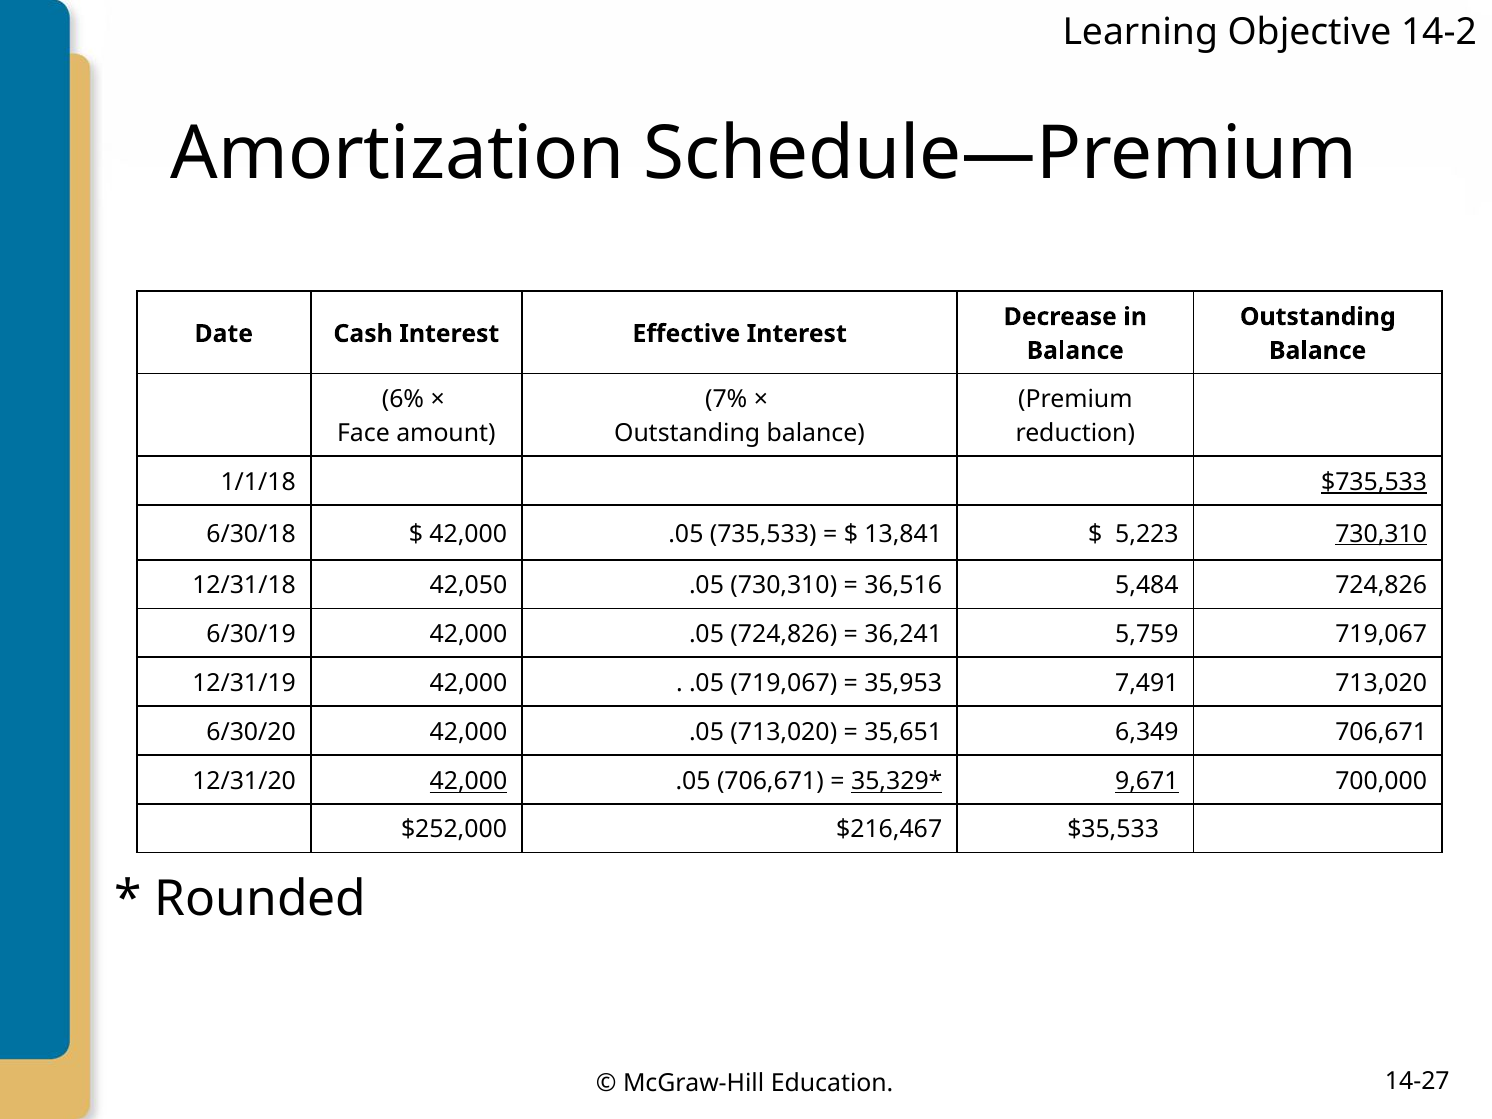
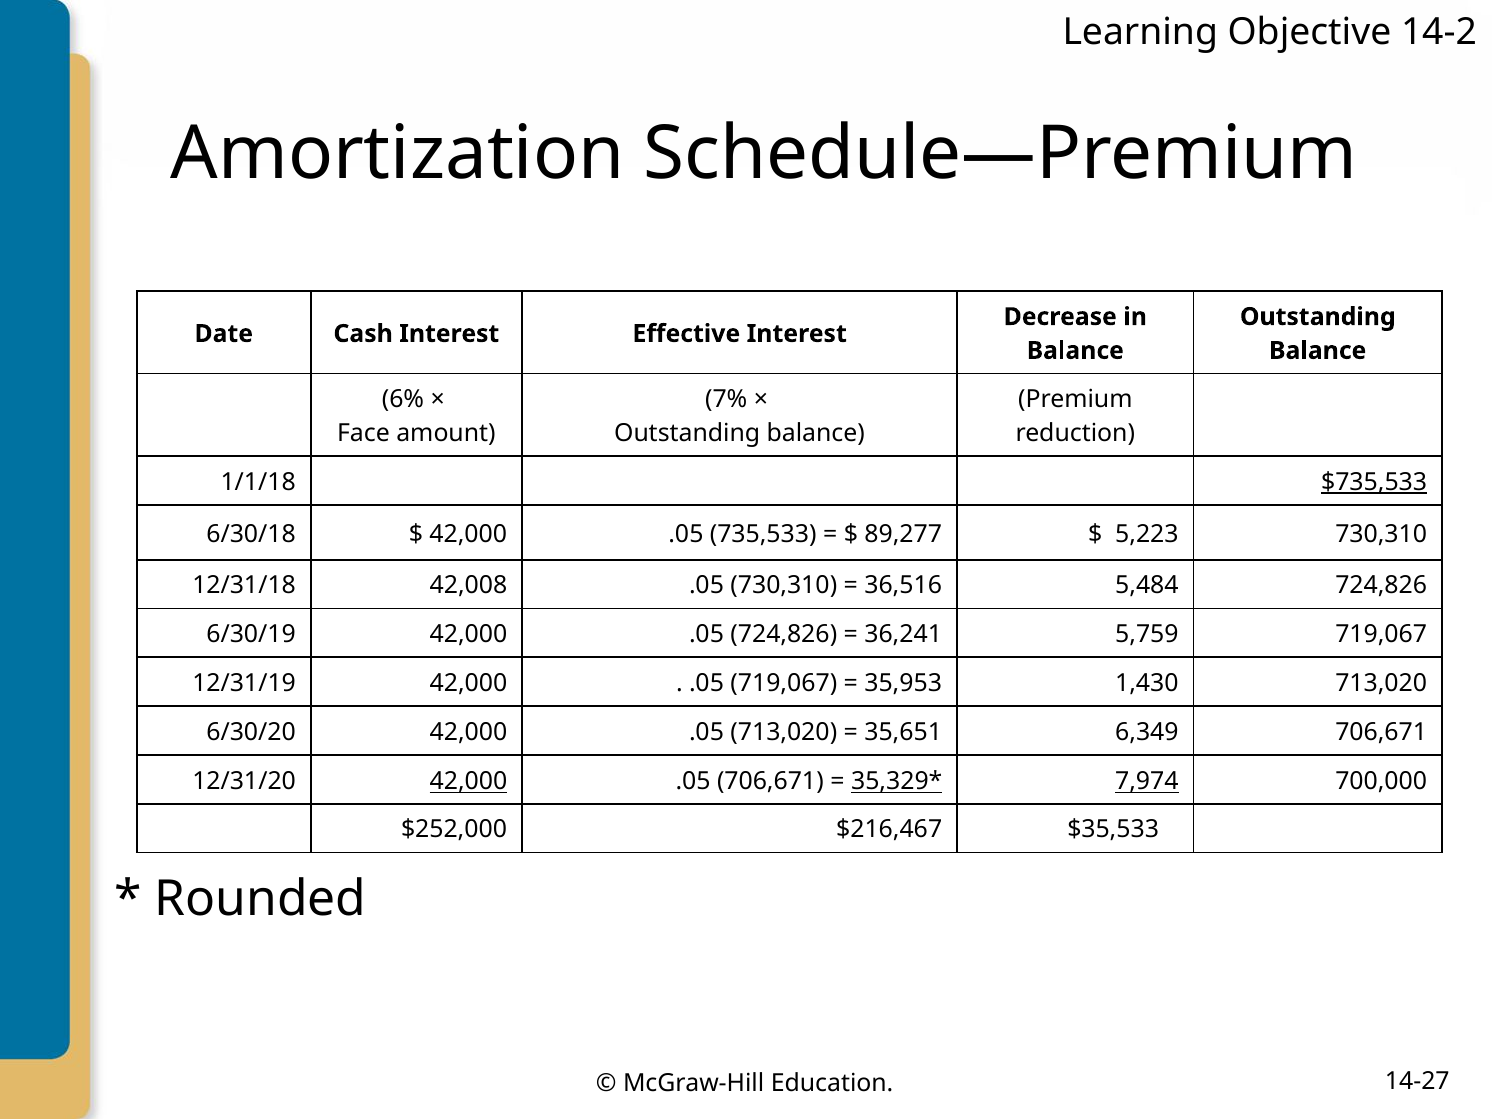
13,841: 13,841 -> 89,277
730,310 at (1381, 534) underline: present -> none
42,050: 42,050 -> 42,008
7,491: 7,491 -> 1,430
9,671: 9,671 -> 7,974
